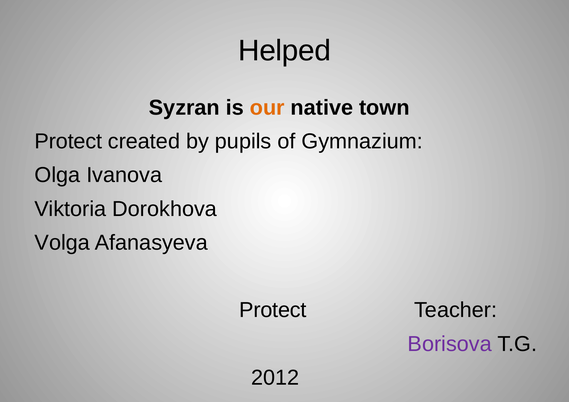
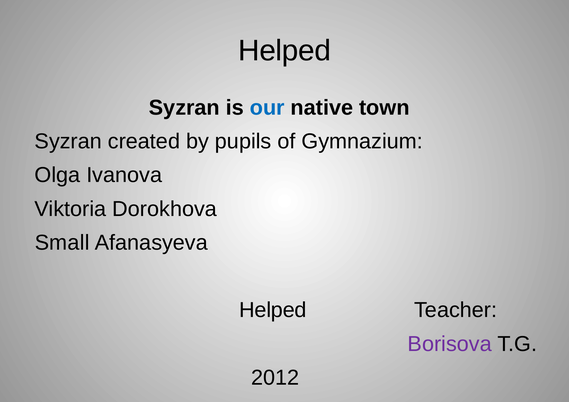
our colour: orange -> blue
Protect at (68, 142): Protect -> Syzran
Volga: Volga -> Small
Protect at (273, 310): Protect -> Helped
